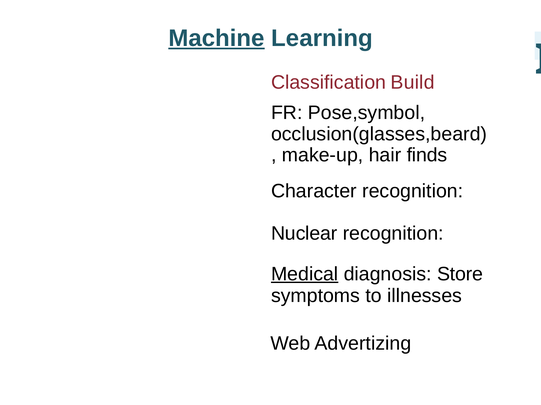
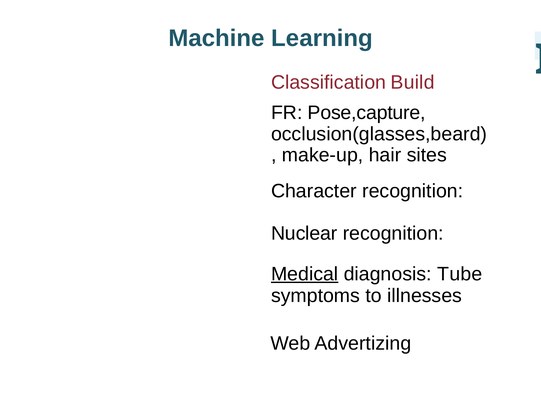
Machine underline: present -> none
Pose,symbol: Pose,symbol -> Pose,capture
finds: finds -> sites
Store: Store -> Tube
